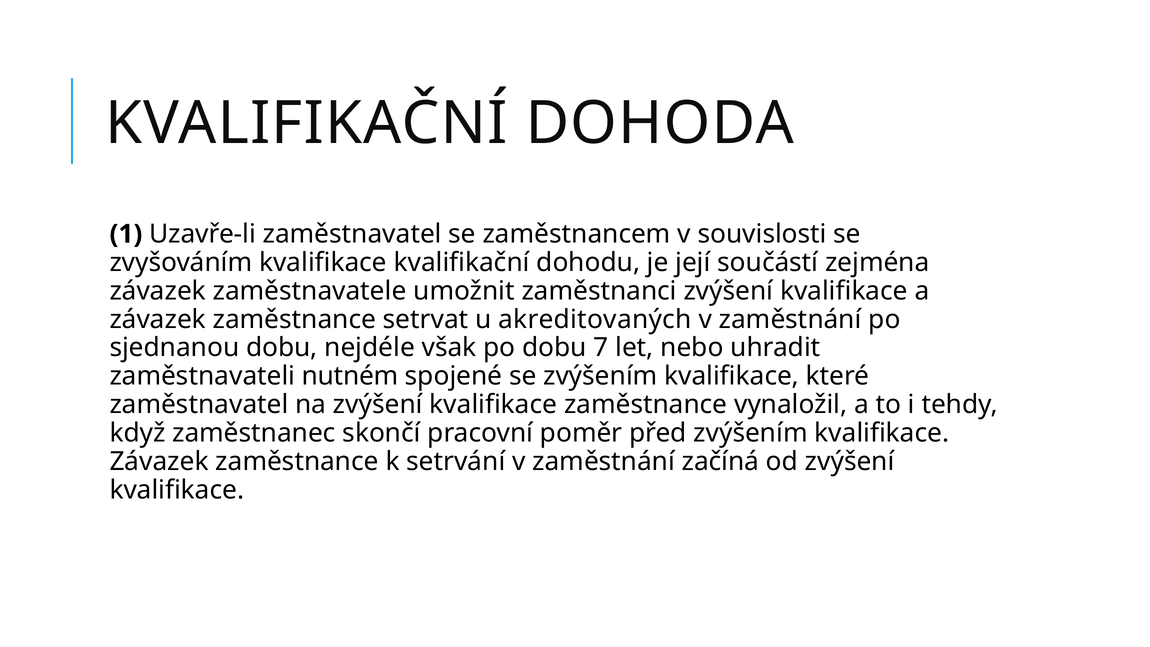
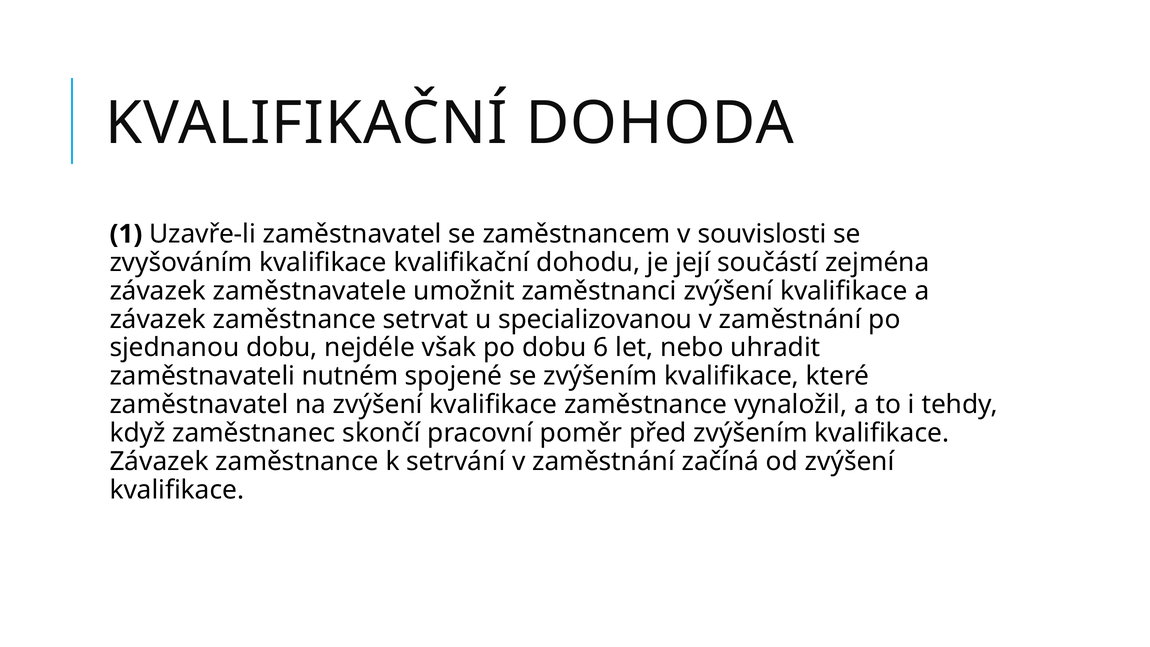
akreditovaných: akreditovaných -> specializovanou
7: 7 -> 6
